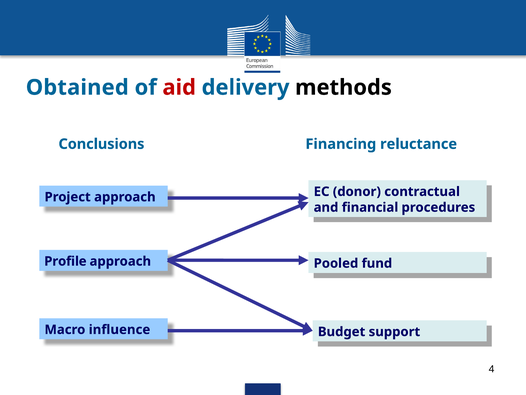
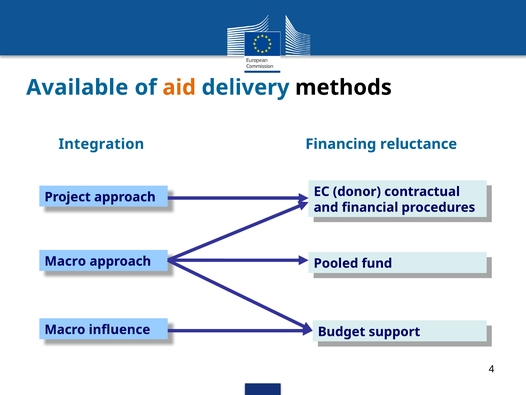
Obtained: Obtained -> Available
aid colour: red -> orange
Conclusions: Conclusions -> Integration
Profile at (65, 261): Profile -> Macro
